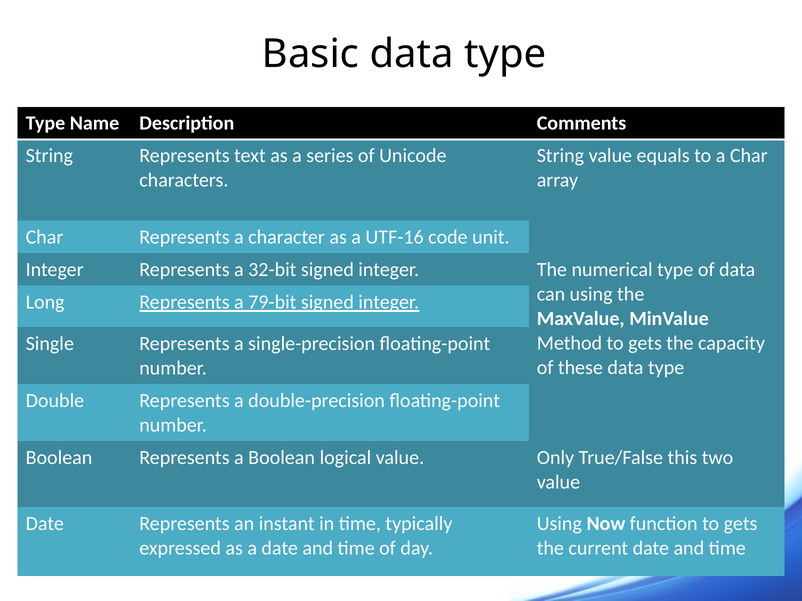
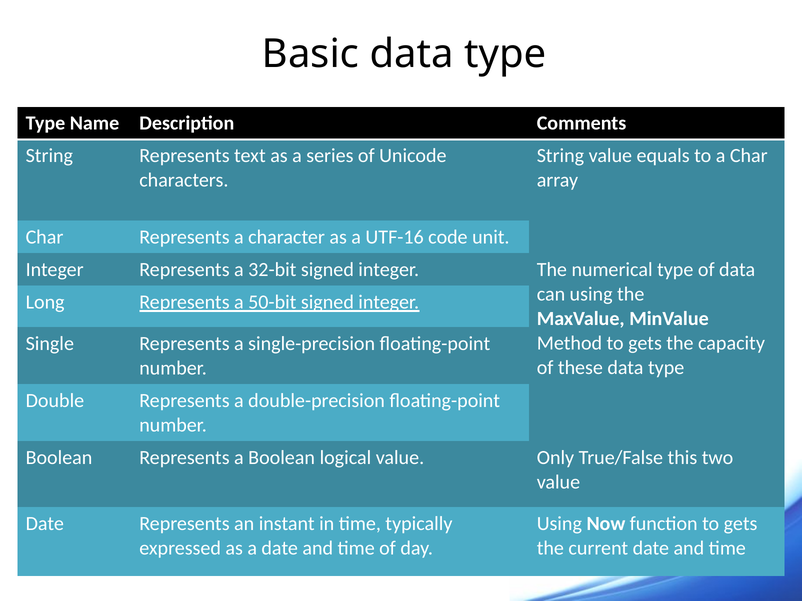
79-bit: 79-bit -> 50-bit
